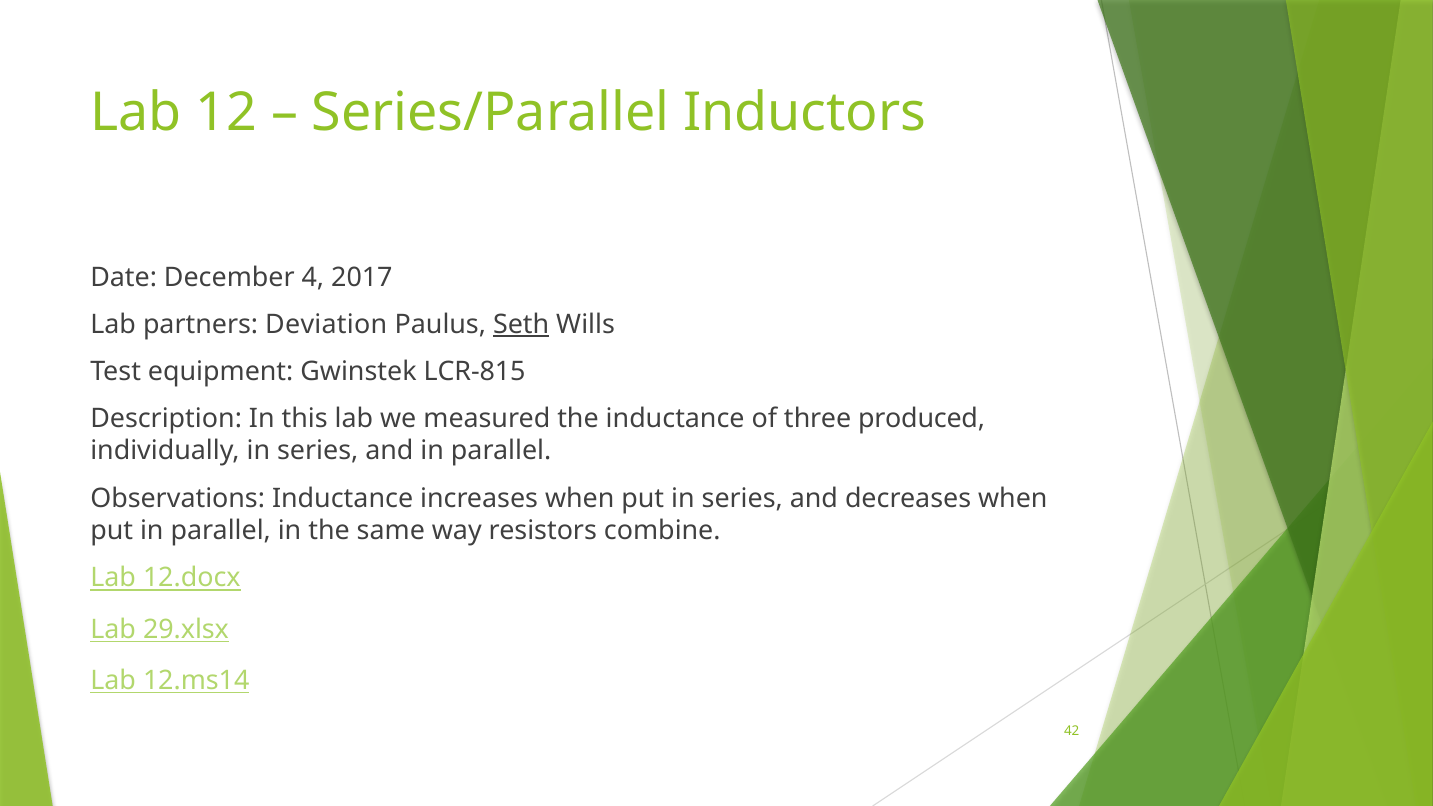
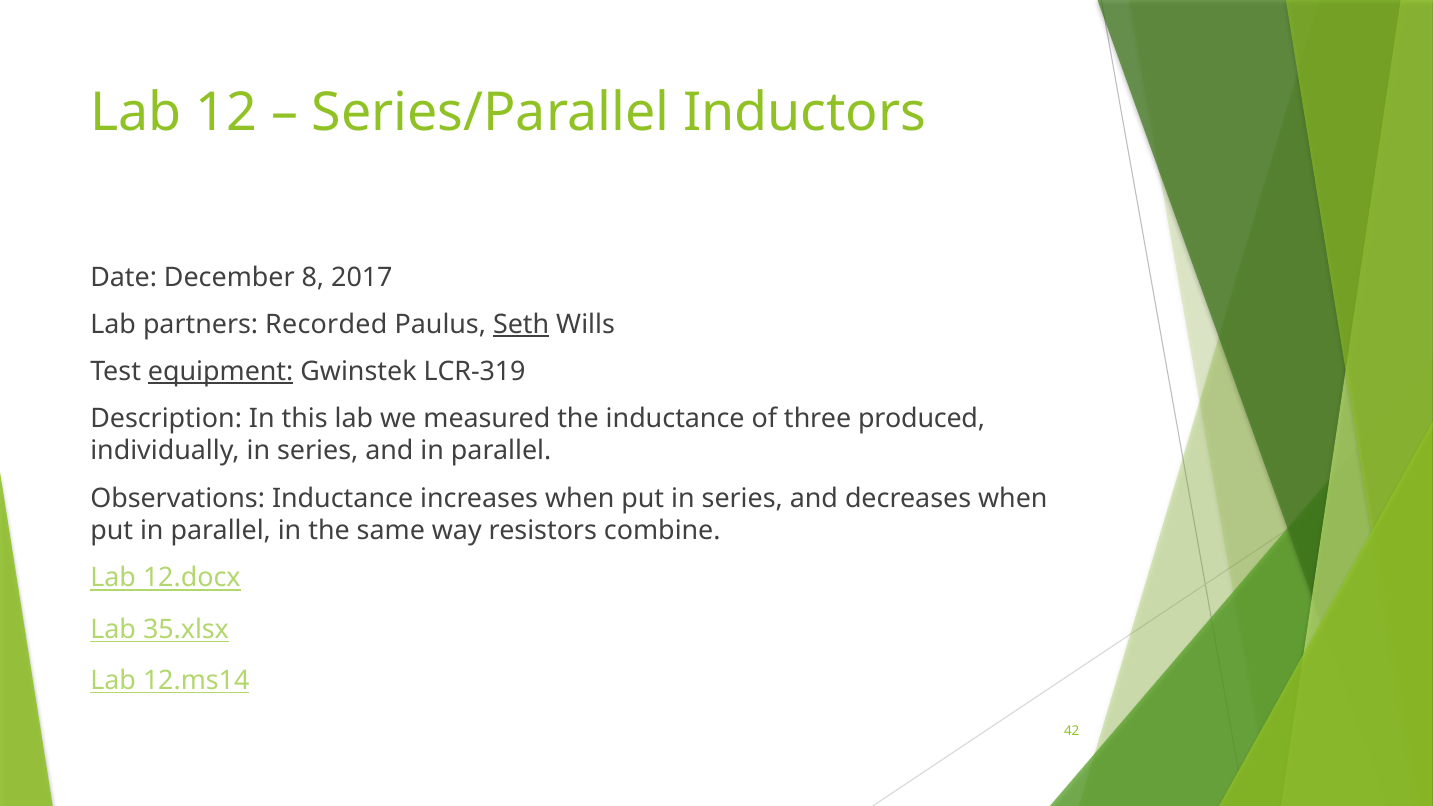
4: 4 -> 8
Deviation: Deviation -> Recorded
equipment underline: none -> present
LCR-815: LCR-815 -> LCR-319
29.xlsx: 29.xlsx -> 35.xlsx
